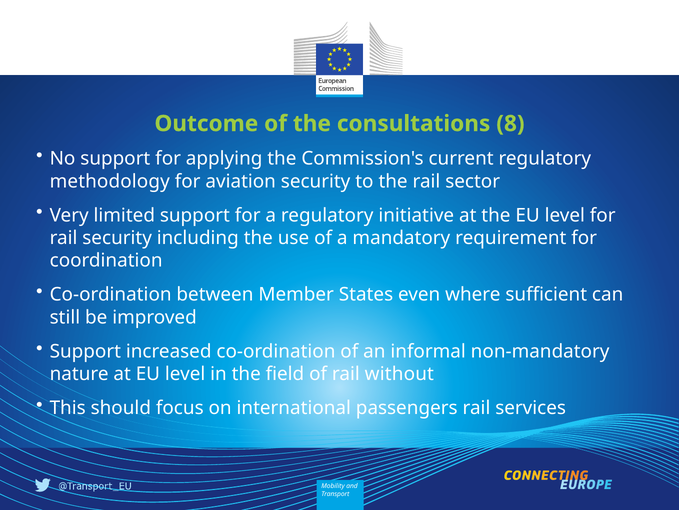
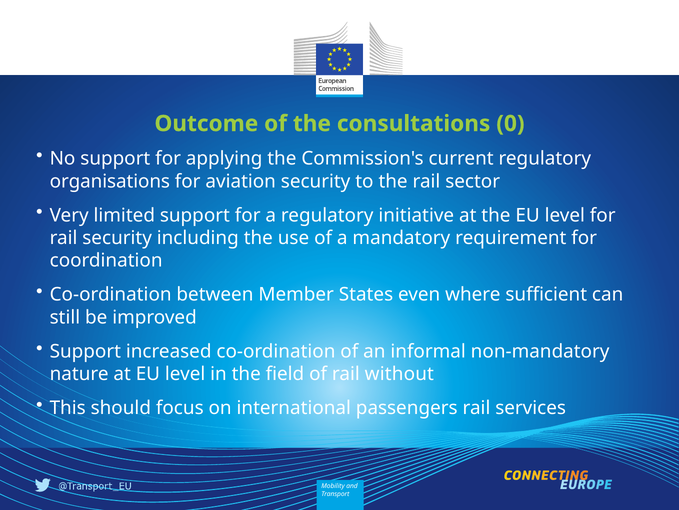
8: 8 -> 0
methodology: methodology -> organisations
